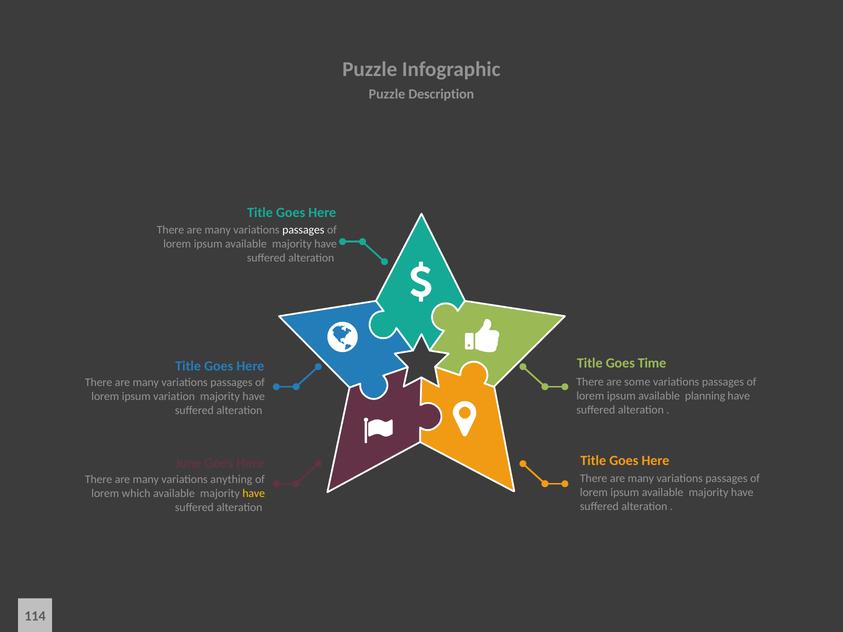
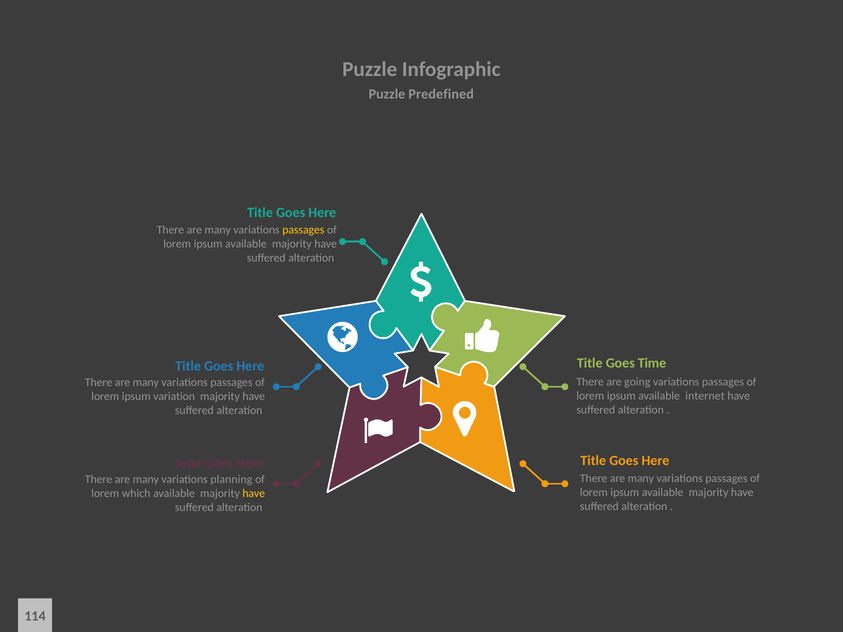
Description: Description -> Predefined
passages at (303, 230) colour: white -> yellow
some: some -> going
planning: planning -> internet
anything: anything -> planning
